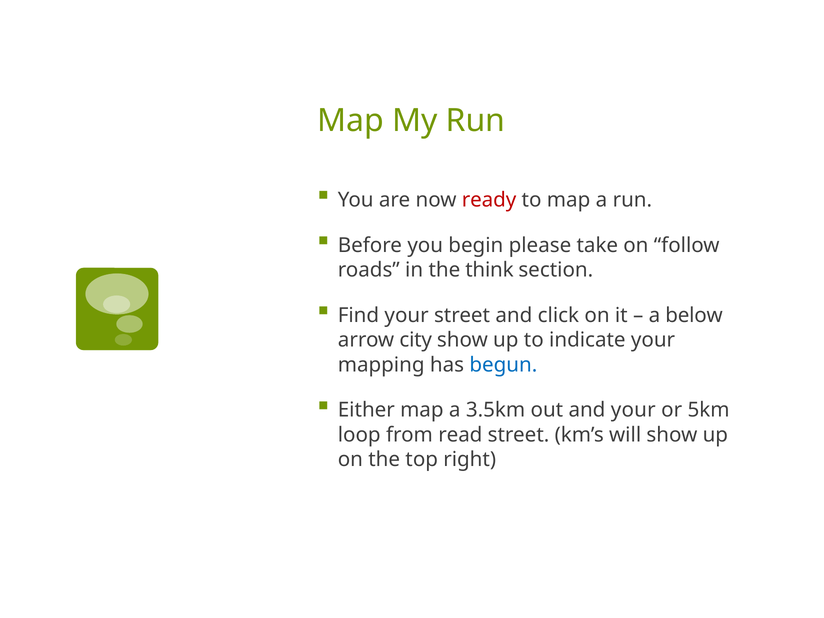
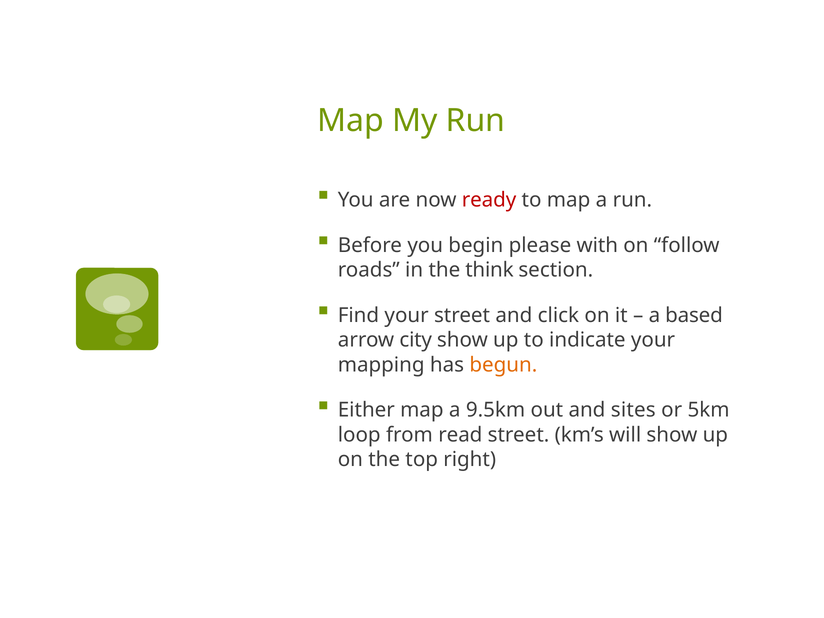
take: take -> with
below: below -> based
begun colour: blue -> orange
3.5km: 3.5km -> 9.5km
and your: your -> sites
